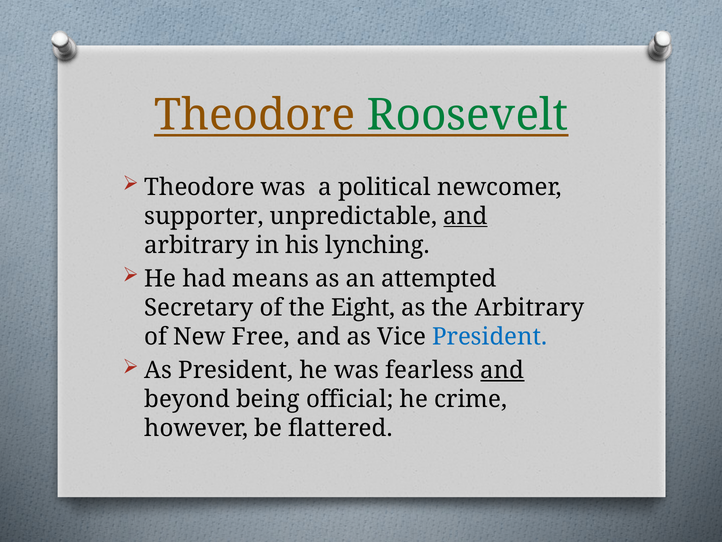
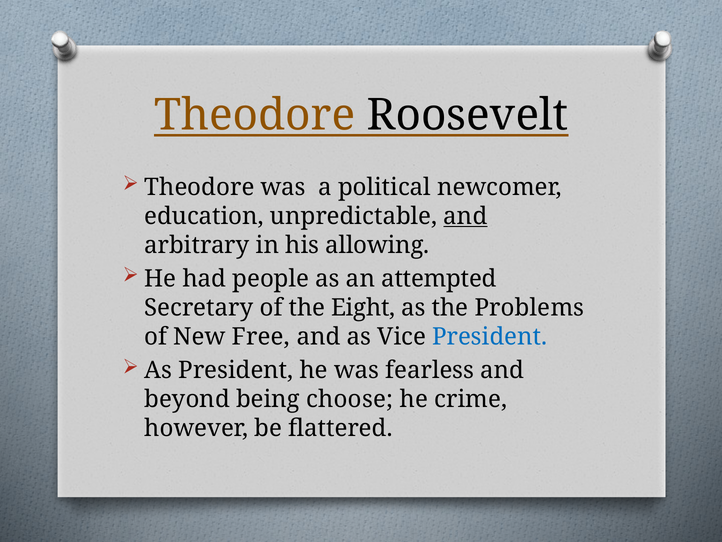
Roosevelt colour: green -> black
supporter: supporter -> education
lynching: lynching -> allowing
means: means -> people
the Arbitrary: Arbitrary -> Problems
and at (502, 370) underline: present -> none
official: official -> choose
